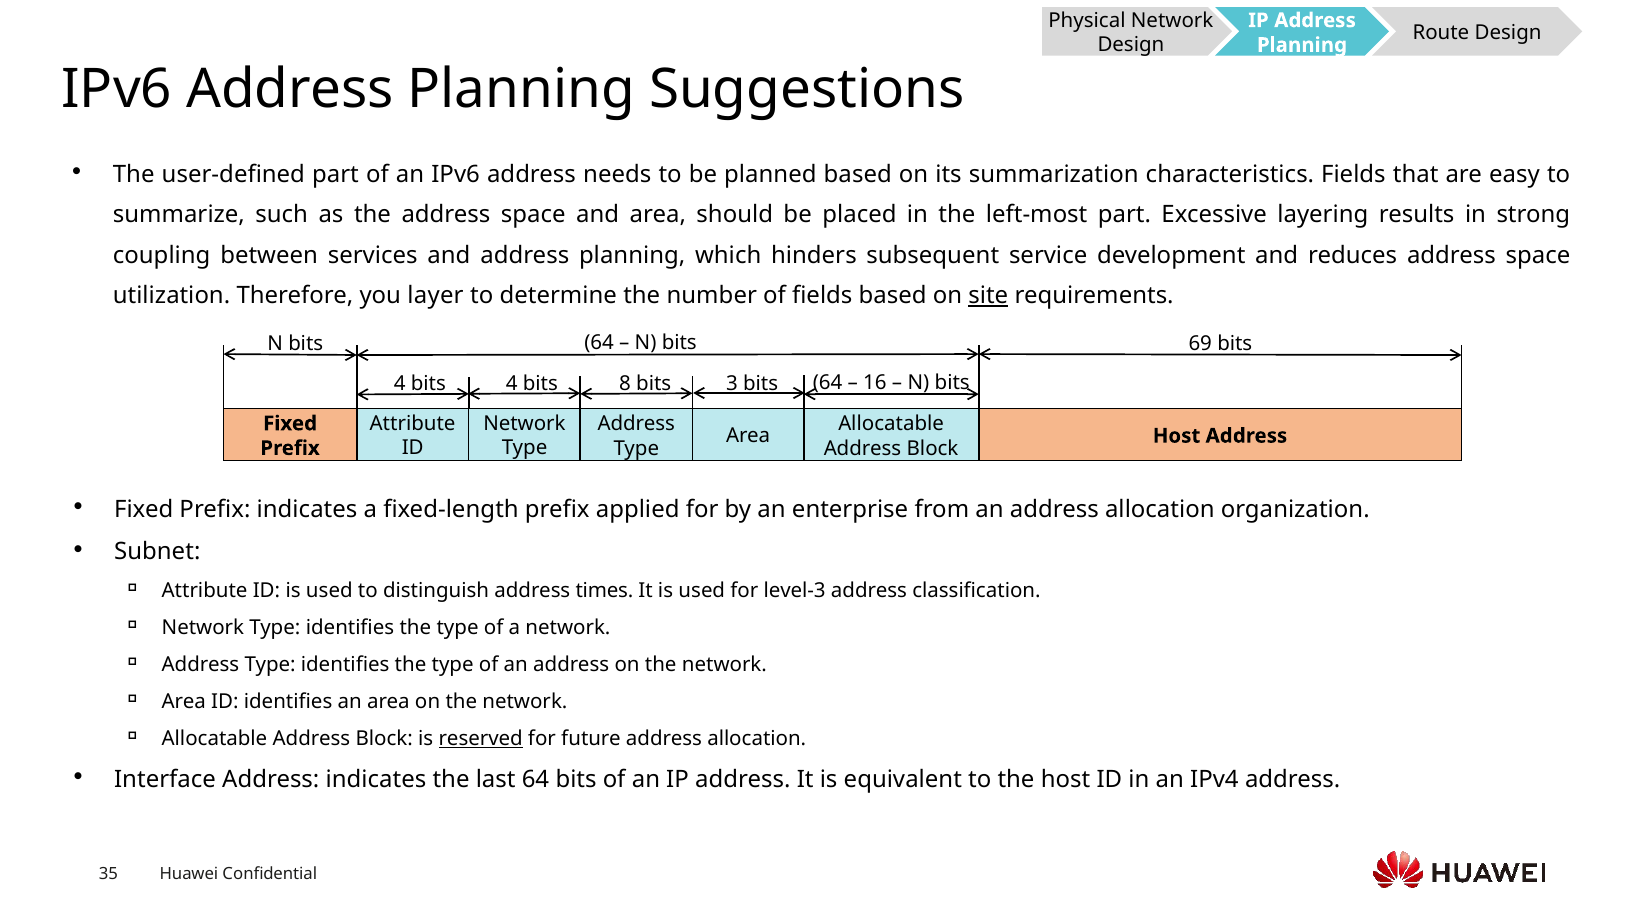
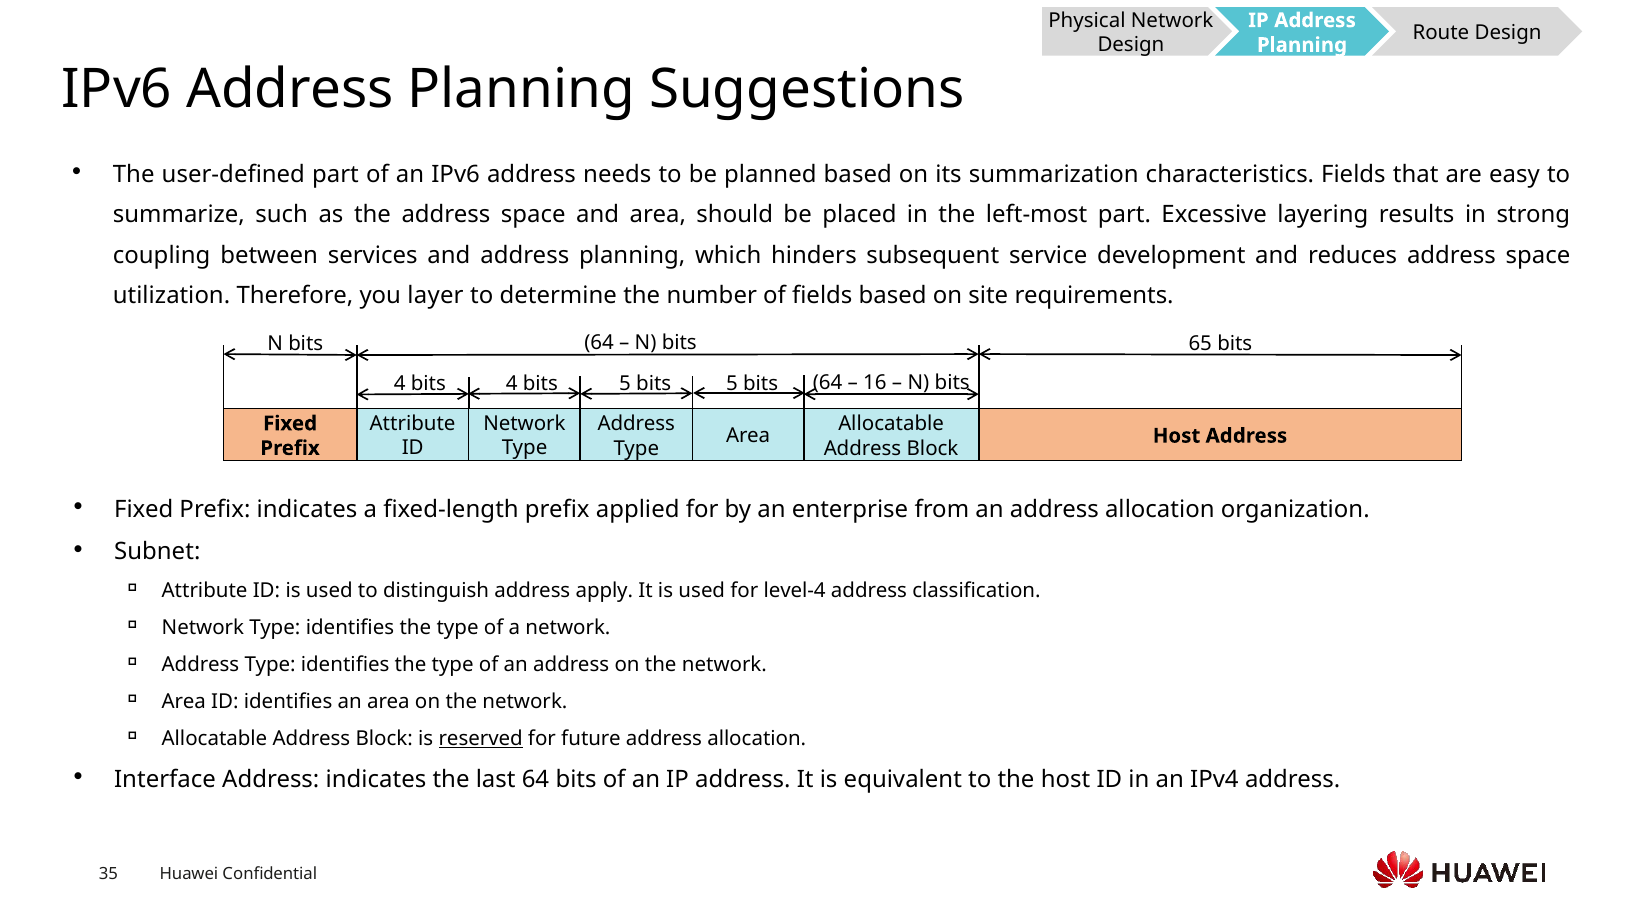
site underline: present -> none
69: 69 -> 65
4 bits 8: 8 -> 5
3 at (732, 384): 3 -> 5
times: times -> apply
level-3: level-3 -> level-4
